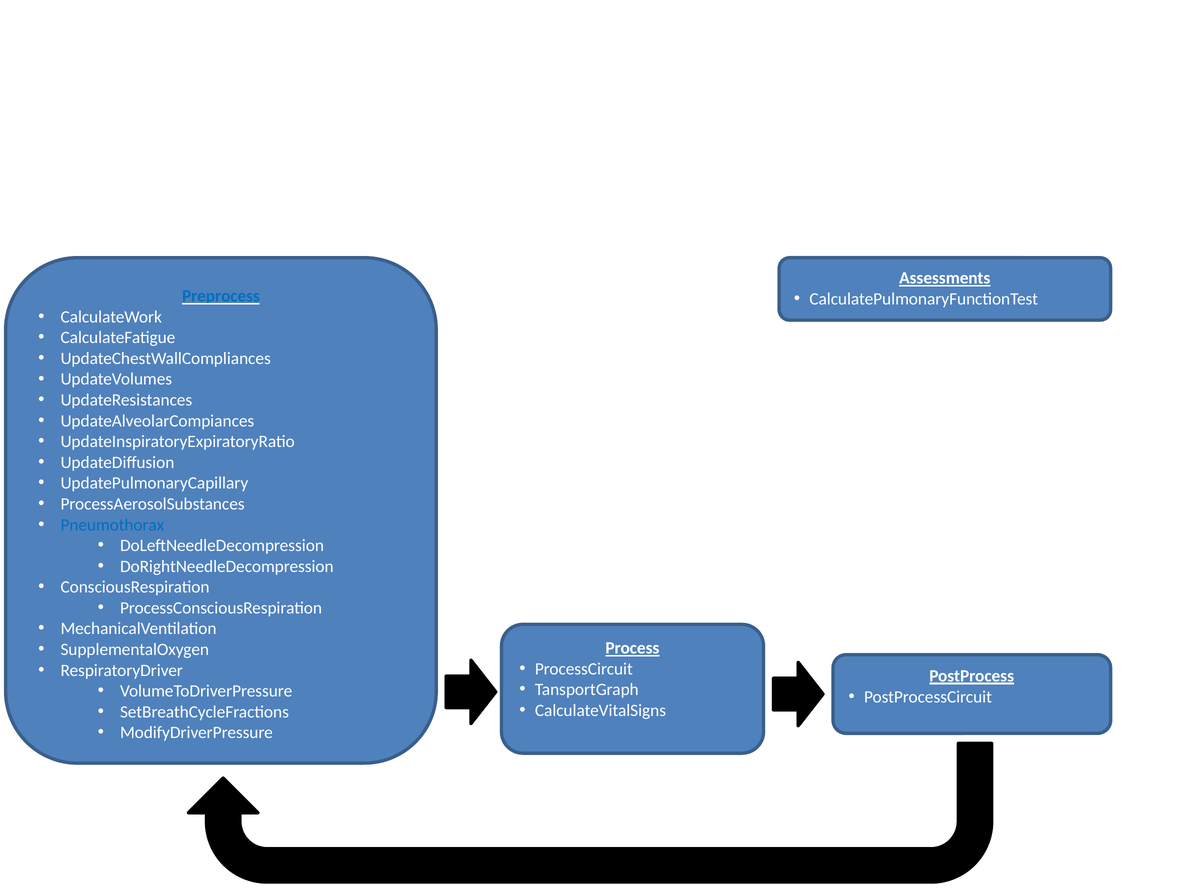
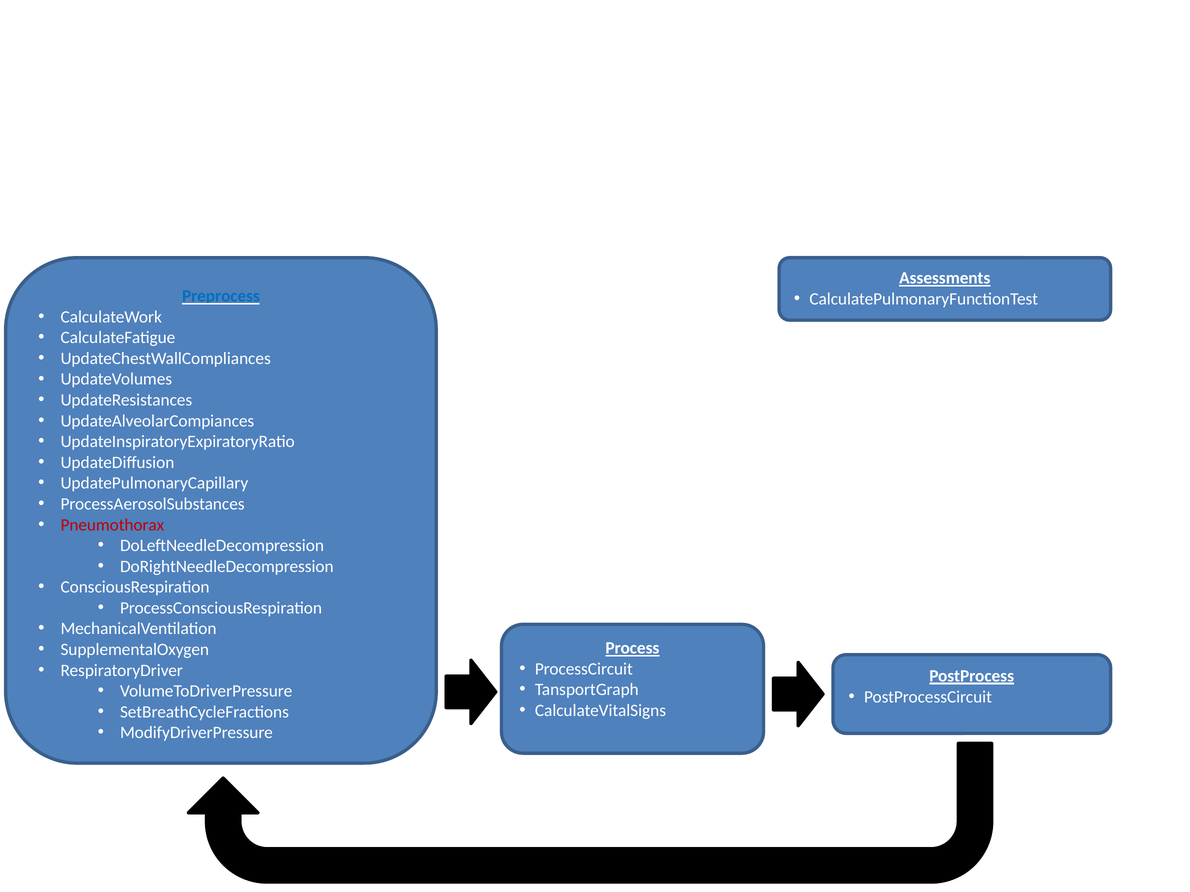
Pneumothorax colour: blue -> red
